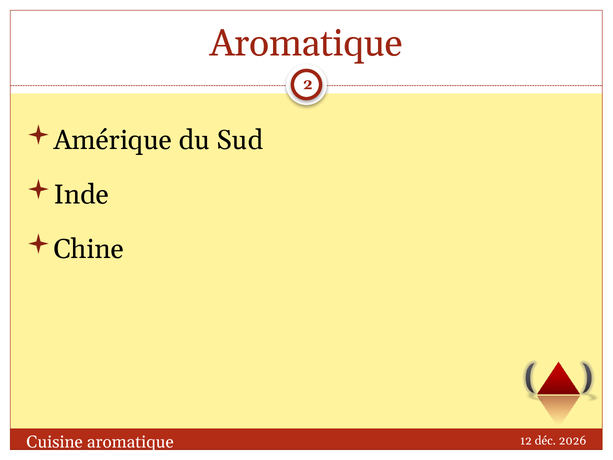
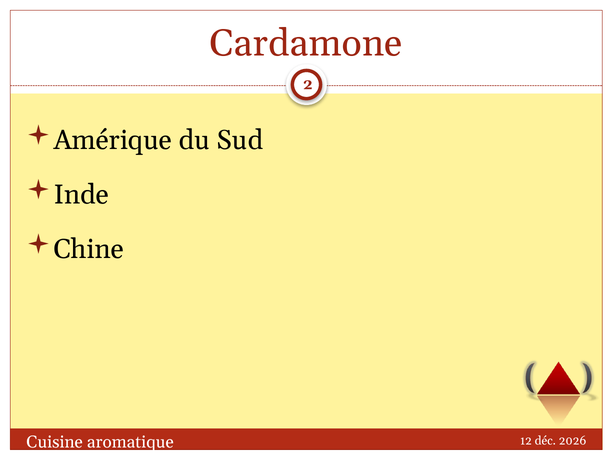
Aromatique at (306, 43): Aromatique -> Cardamone
